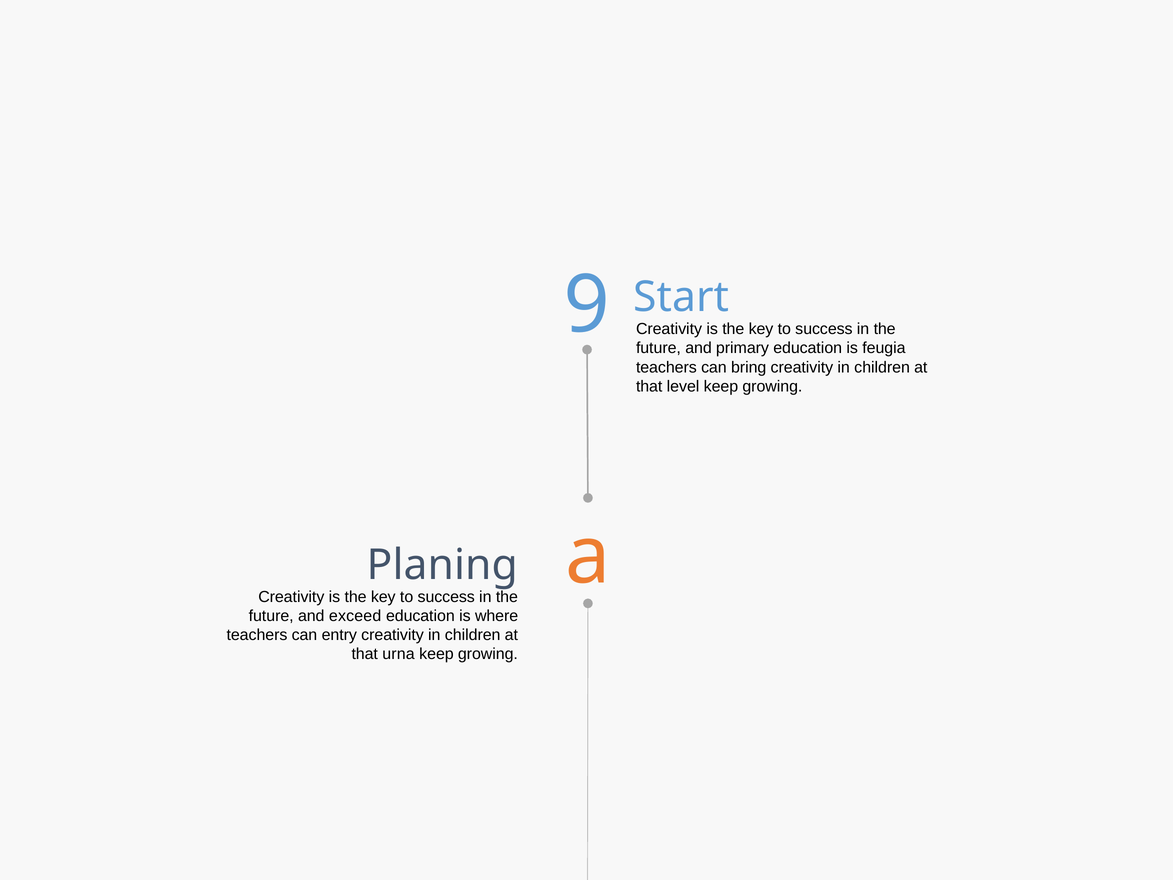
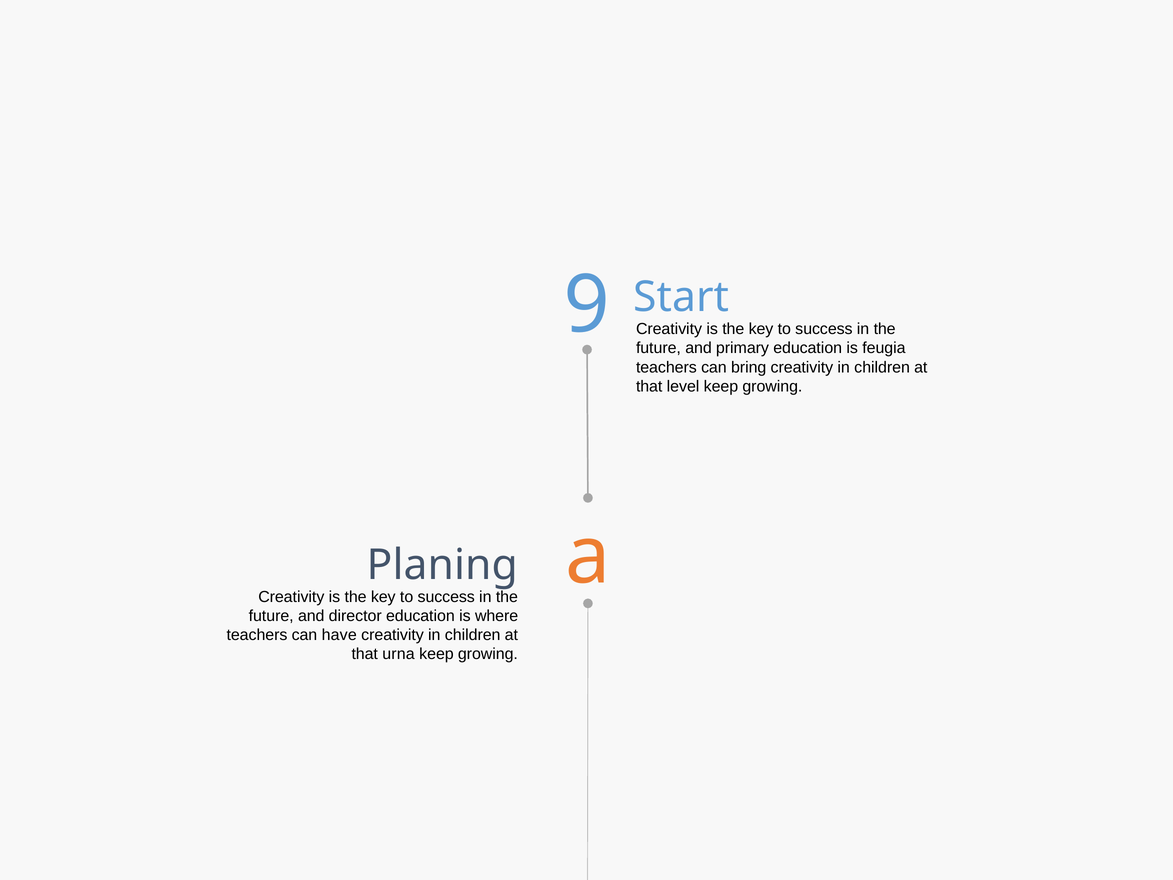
exceed: exceed -> director
entry: entry -> have
